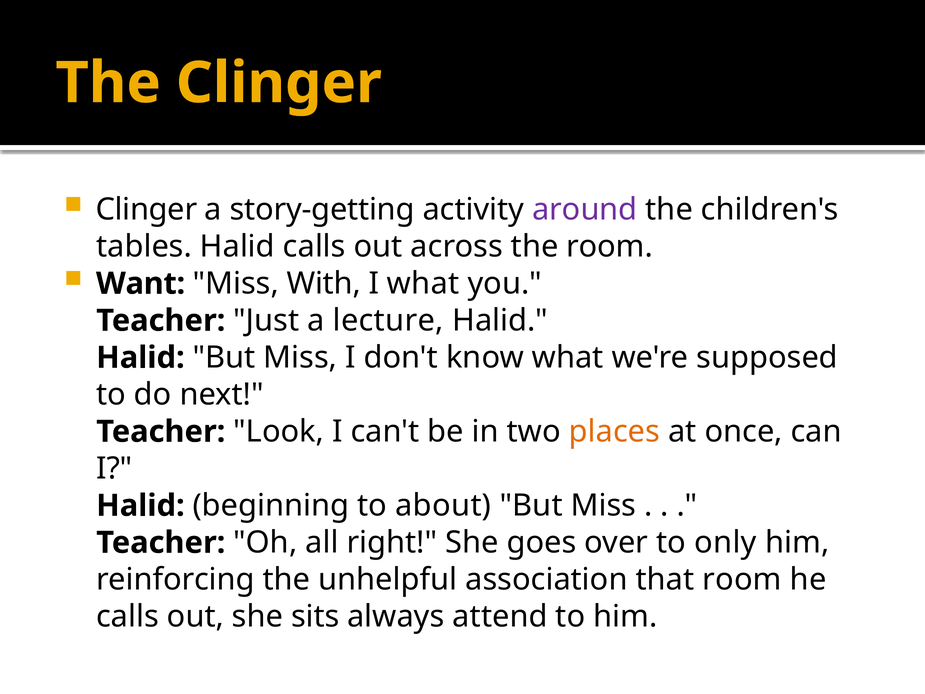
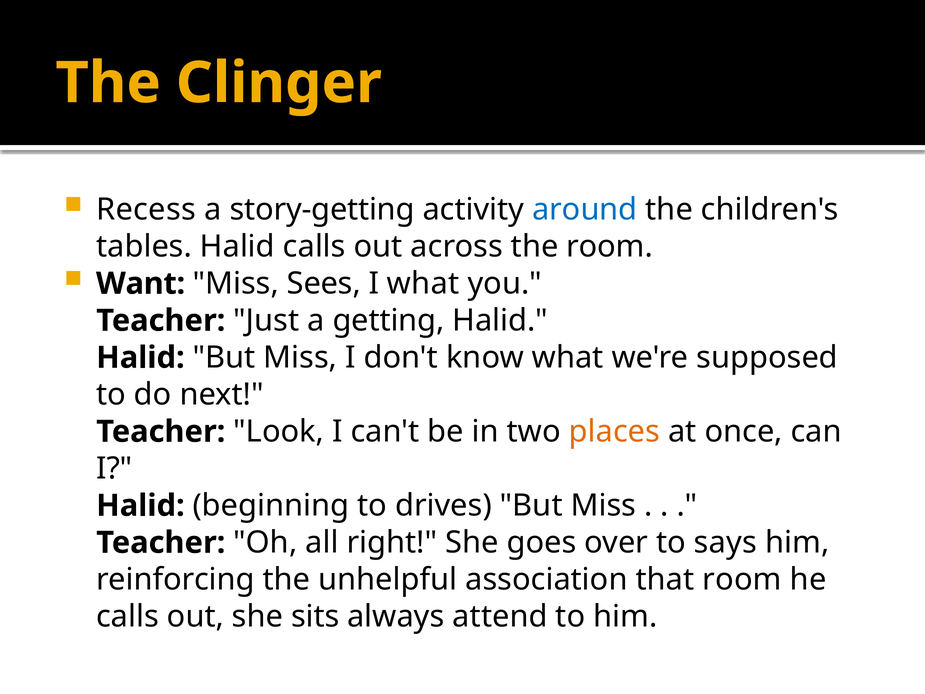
Clinger at (146, 209): Clinger -> Recess
around colour: purple -> blue
With: With -> Sees
lecture: lecture -> getting
about: about -> drives
only: only -> says
